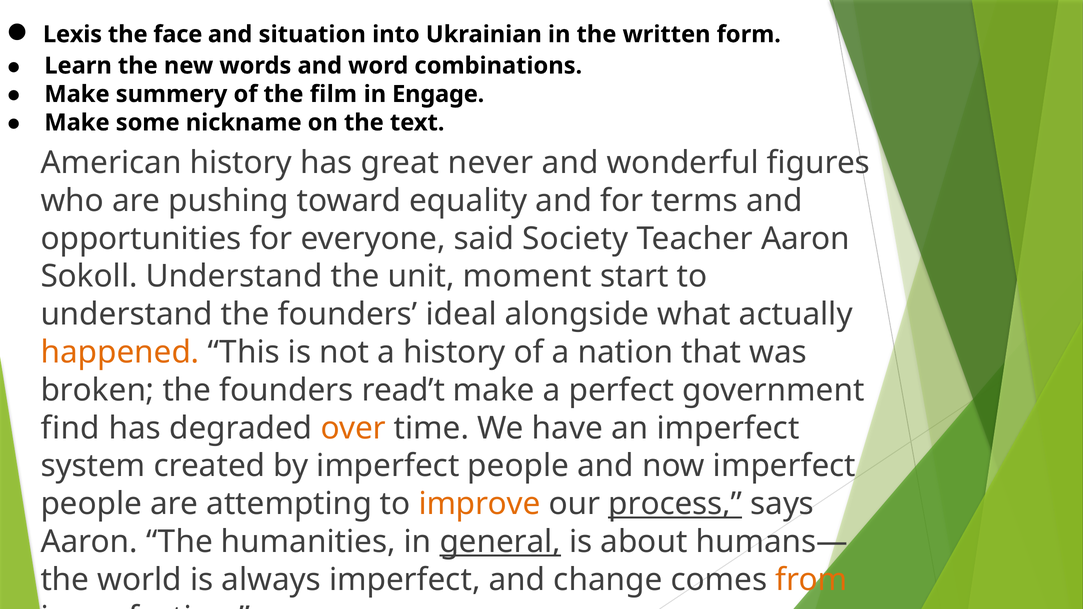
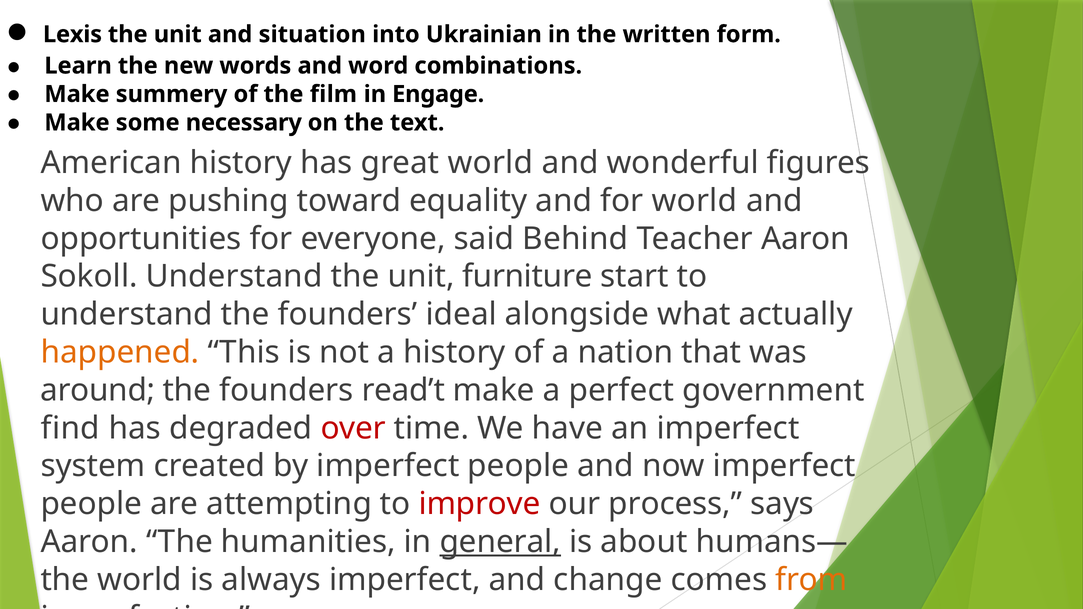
face at (178, 34): face -> unit
nickname: nickname -> necessary
great never: never -> world
for terms: terms -> world
Society: Society -> Behind
moment: moment -> furniture
broken: broken -> around
over colour: orange -> red
improve colour: orange -> red
process underline: present -> none
